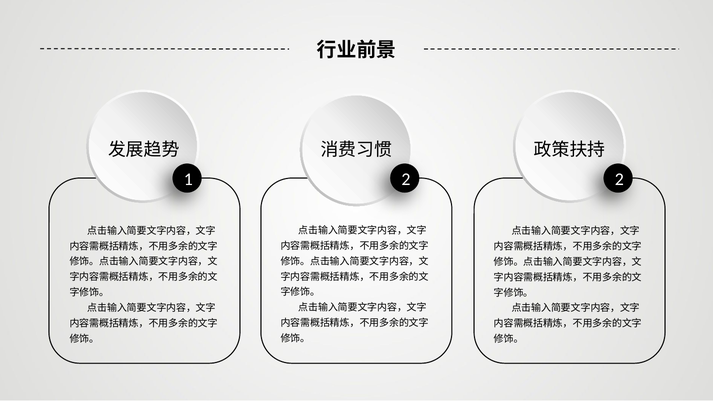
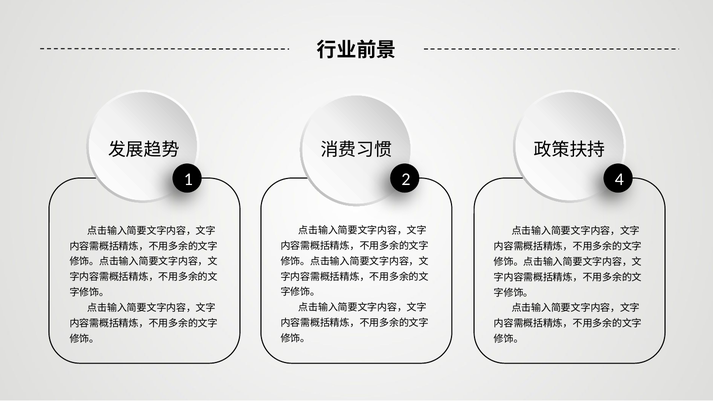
2 2: 2 -> 4
